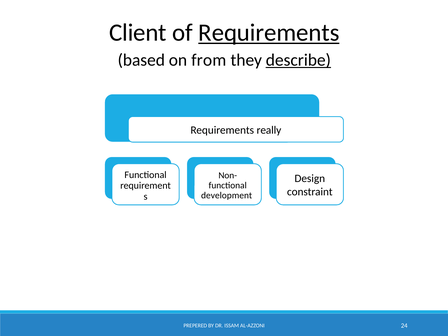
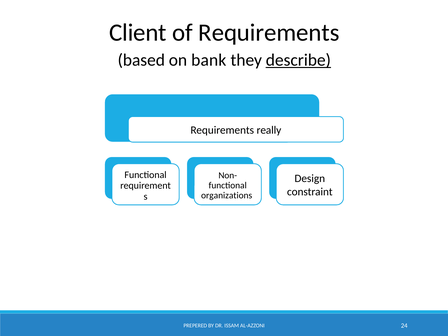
Requirements at (269, 33) underline: present -> none
from: from -> bank
development: development -> organizations
